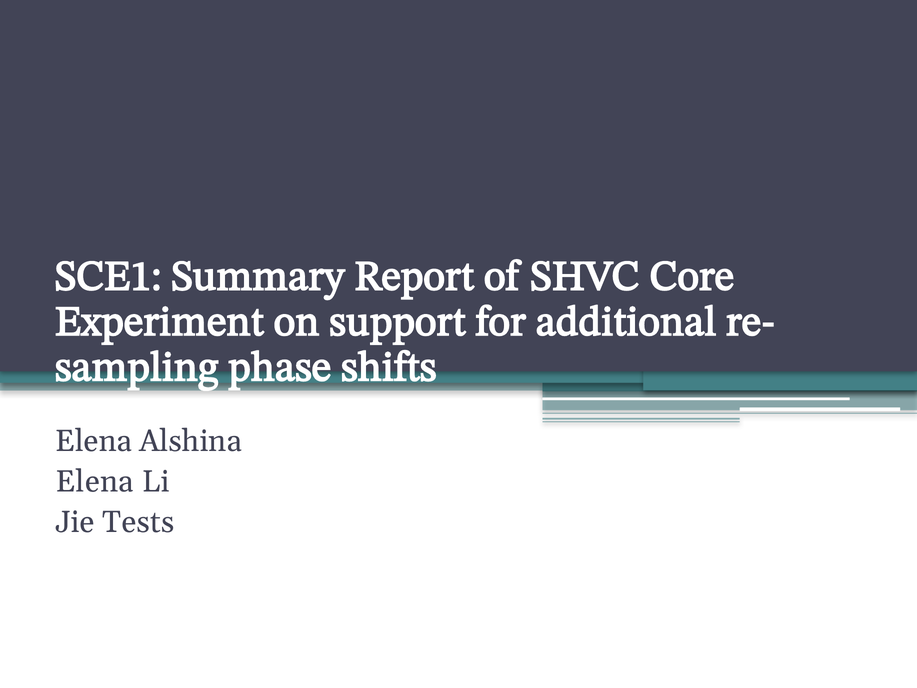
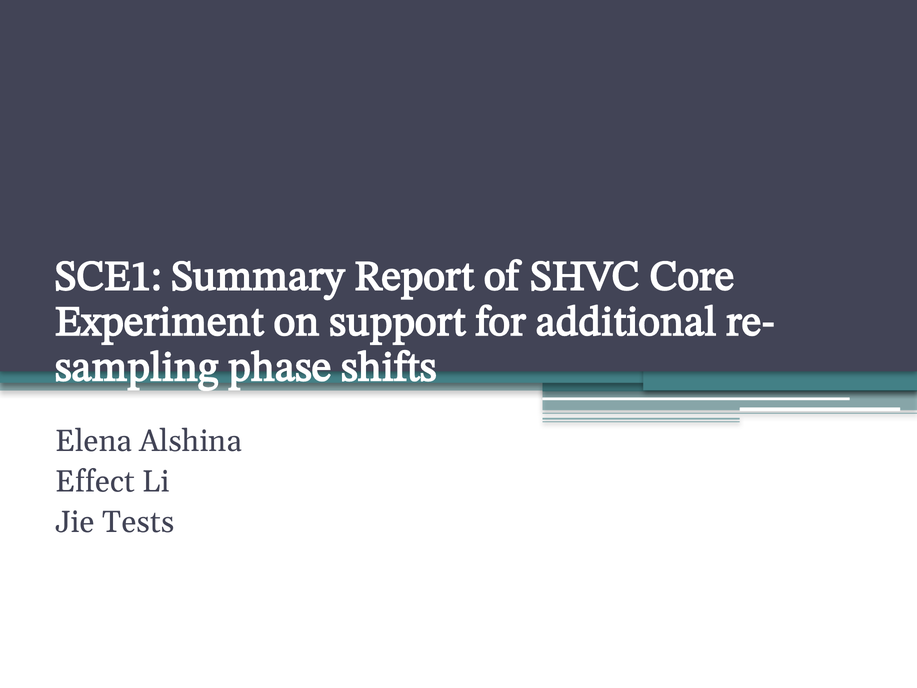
Elena at (95, 482): Elena -> Effect
